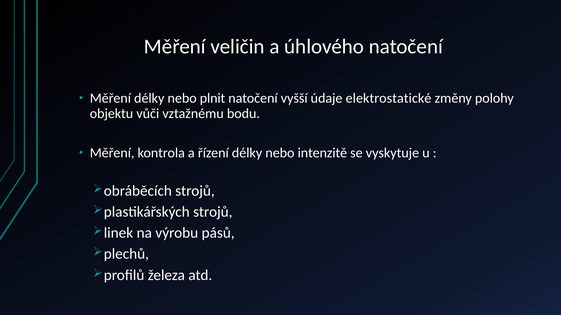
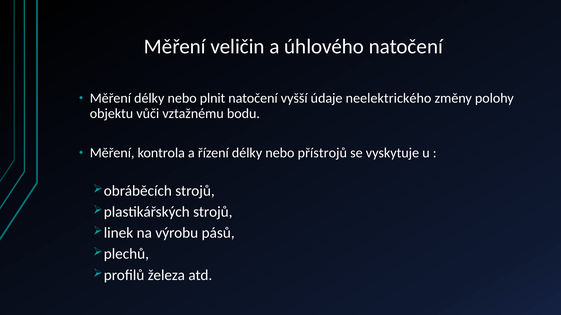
elektrostatické: elektrostatické -> neelektrického
intenzitě: intenzitě -> přístrojů
